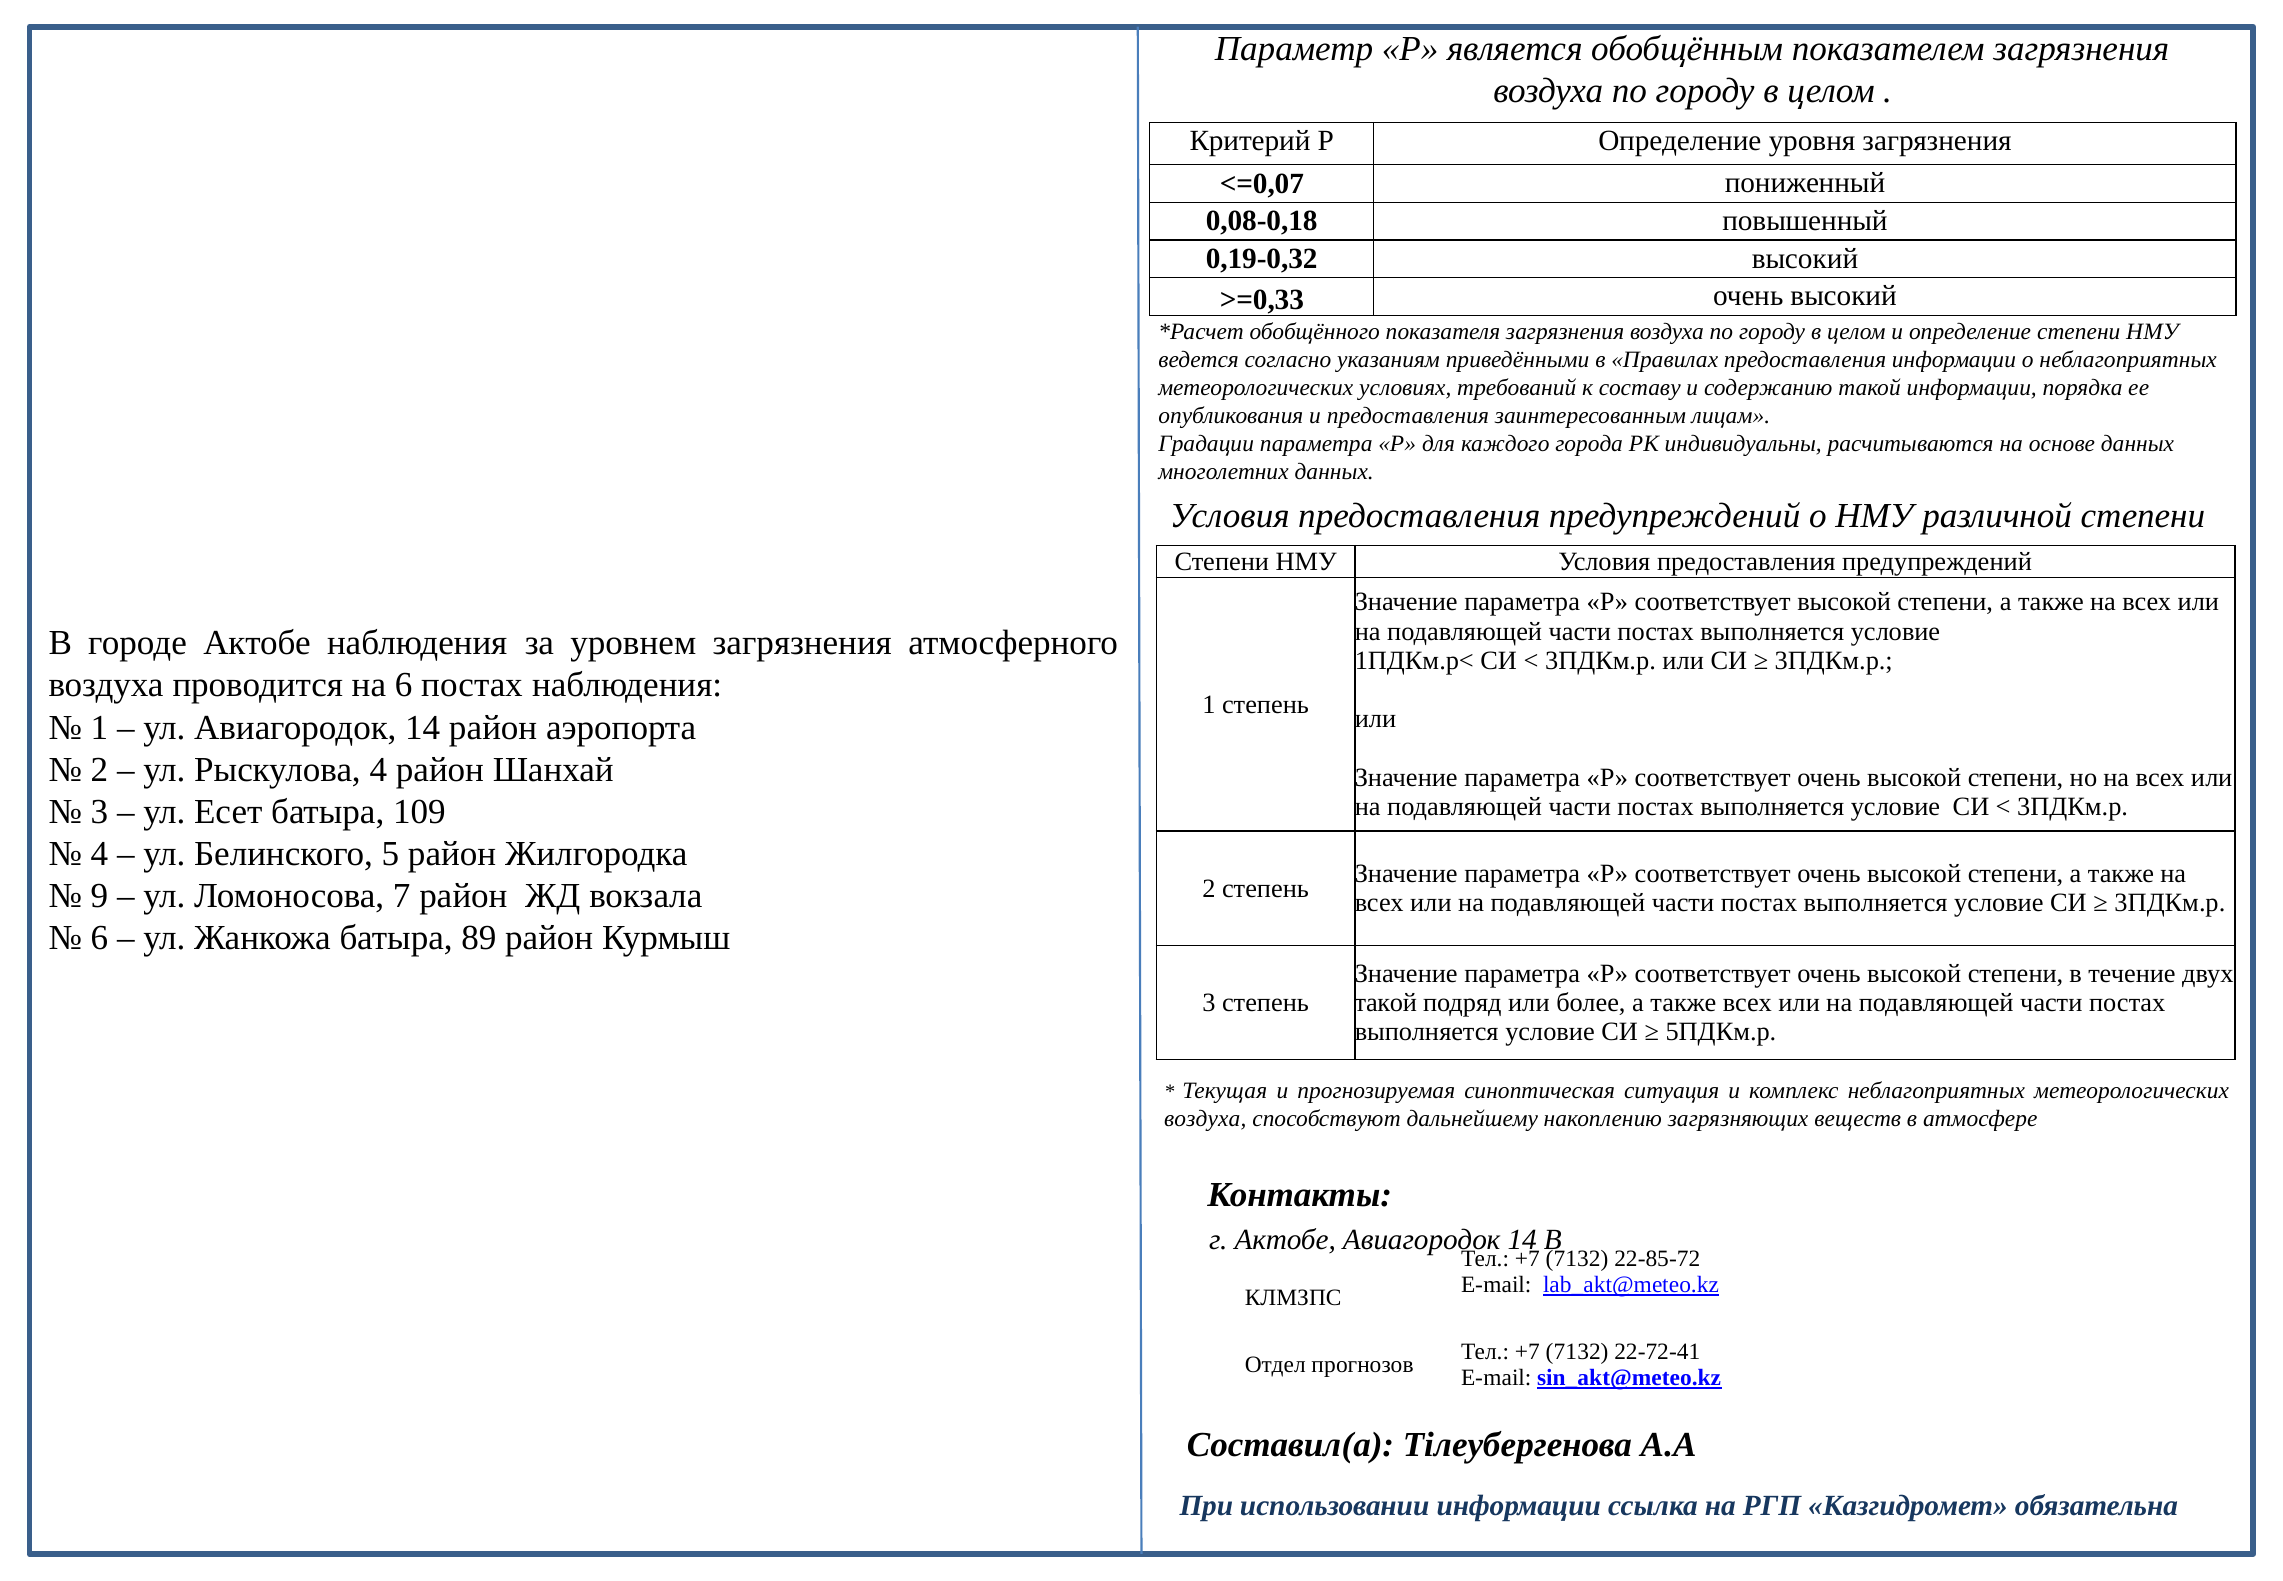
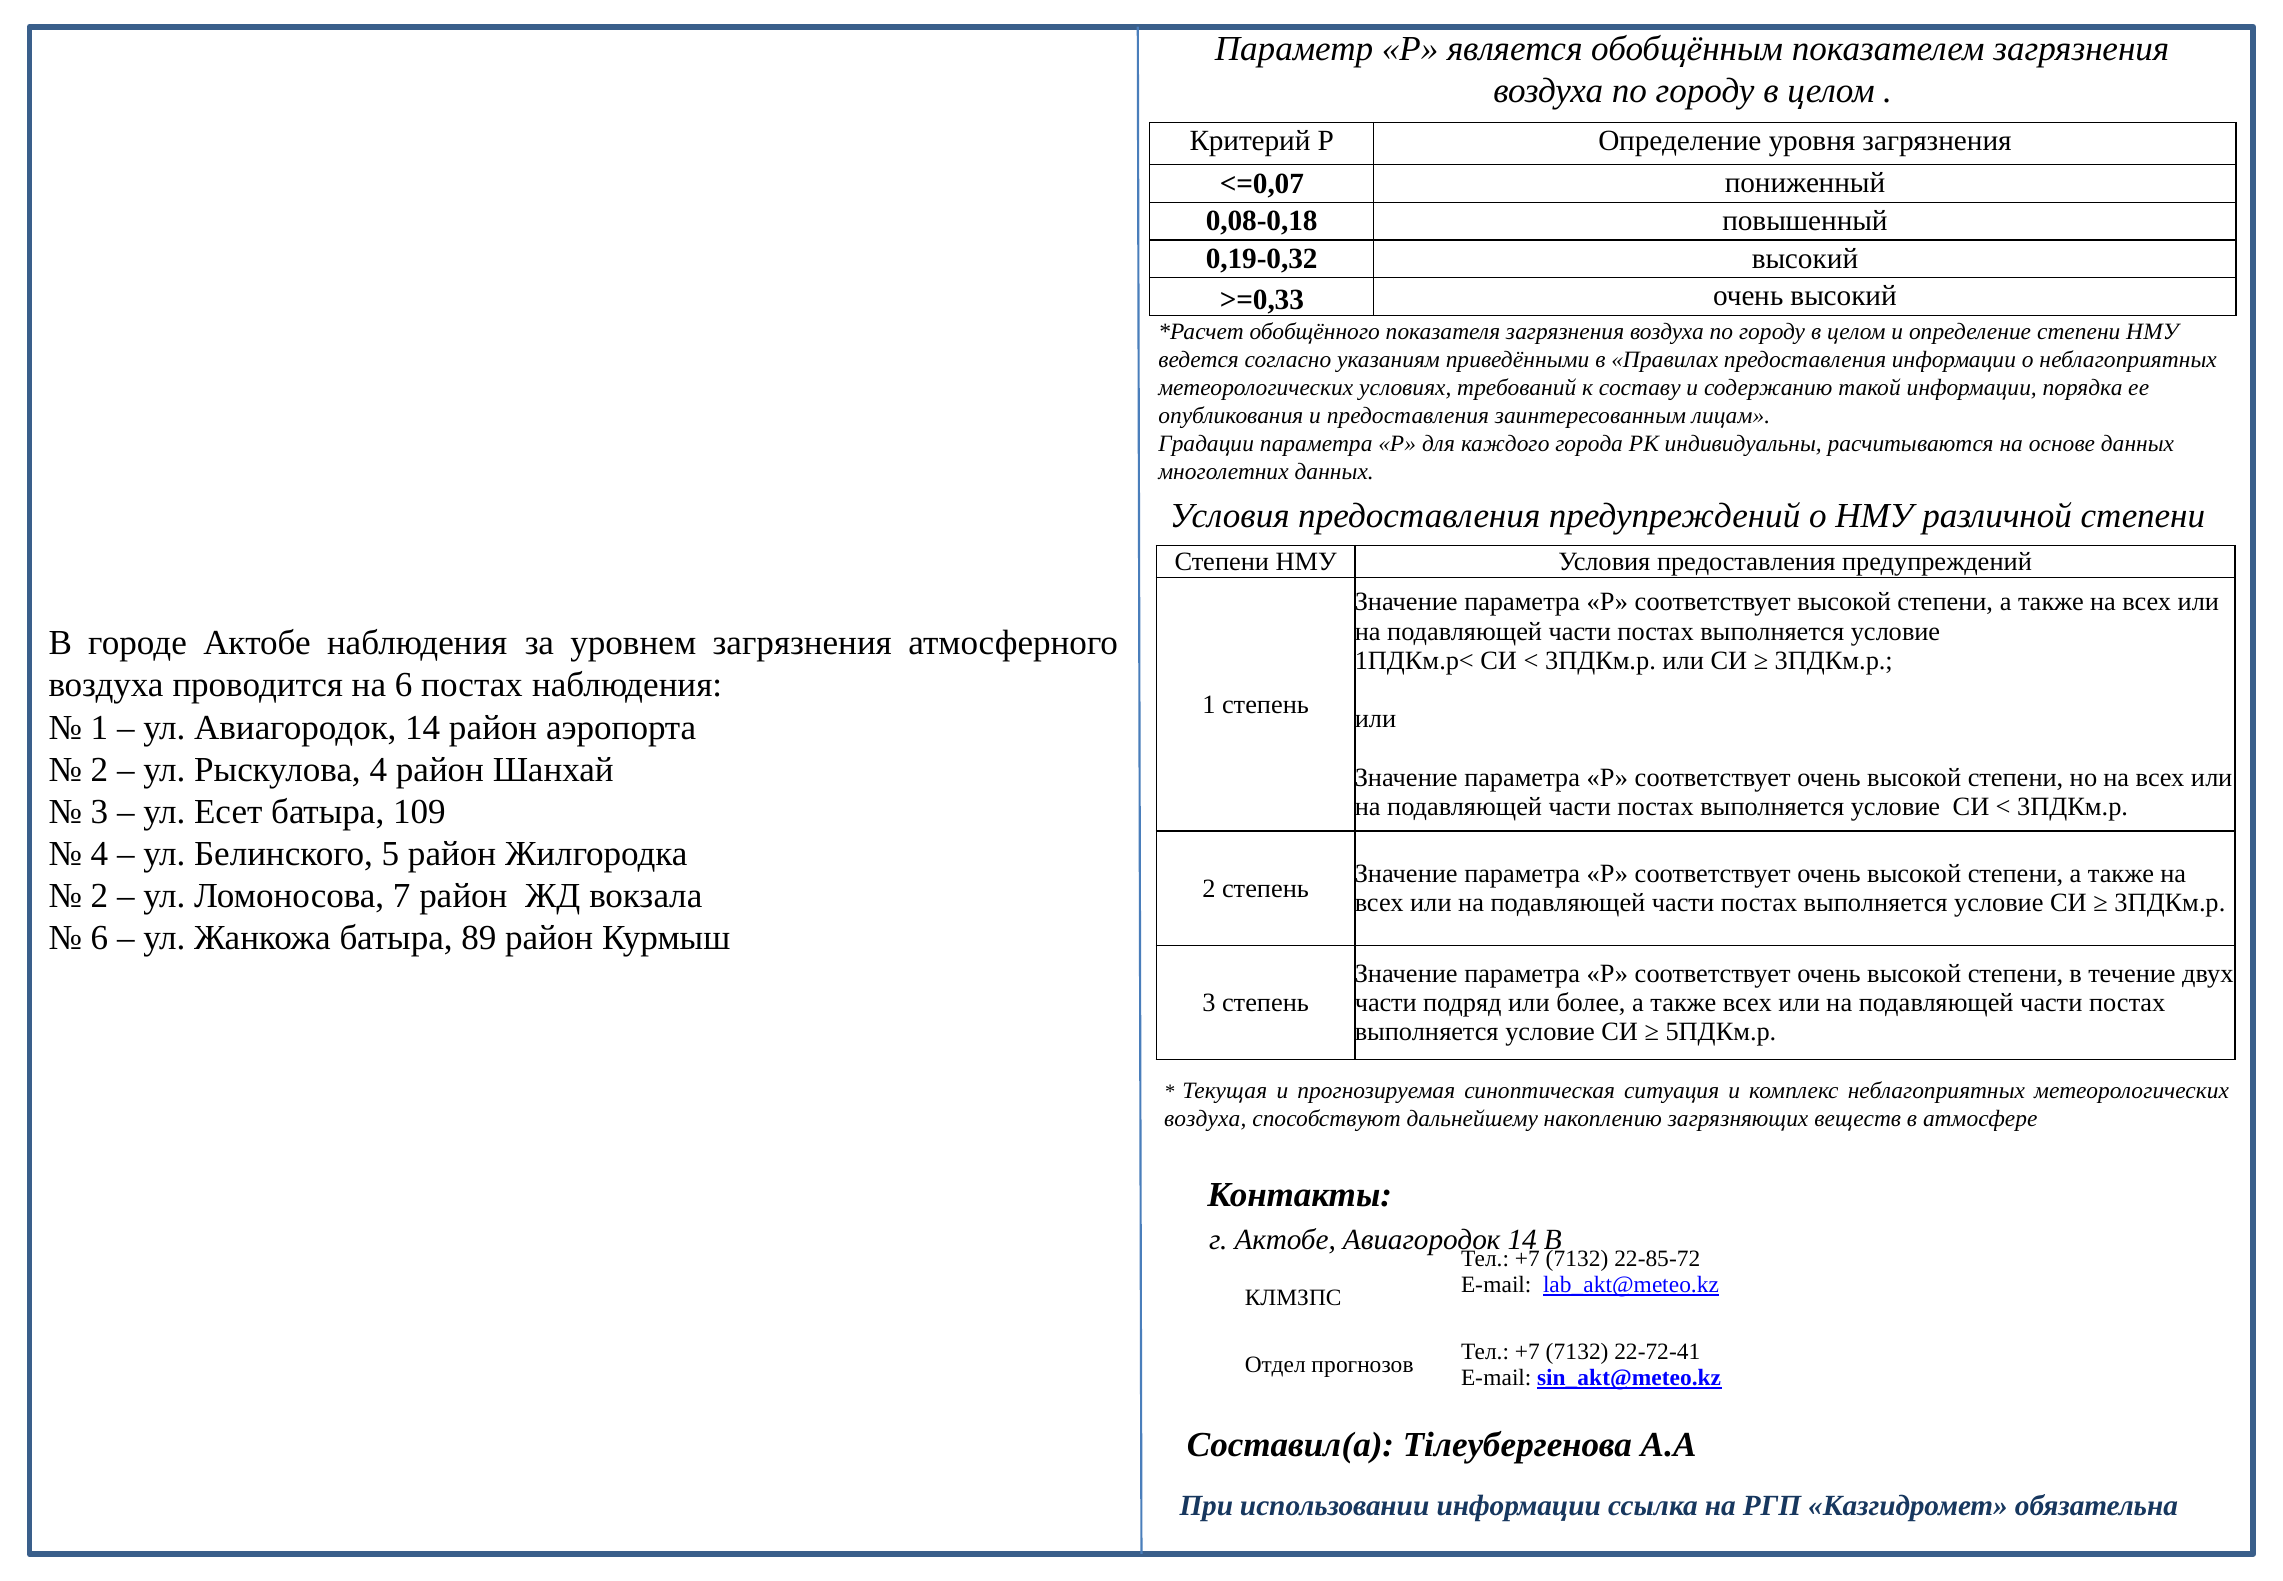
9 at (99, 896): 9 -> 2
такой at (1386, 1002): такой -> части
